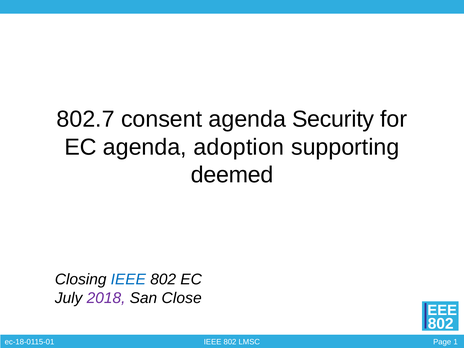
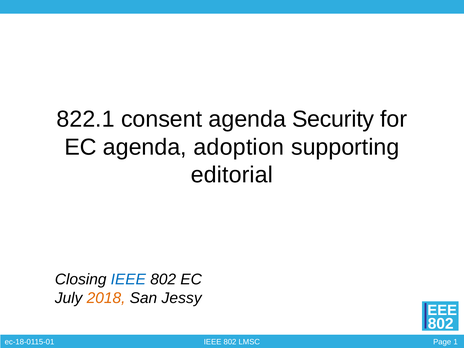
802.7: 802.7 -> 822.1
deemed: deemed -> editorial
2018 colour: purple -> orange
Close: Close -> Jessy
